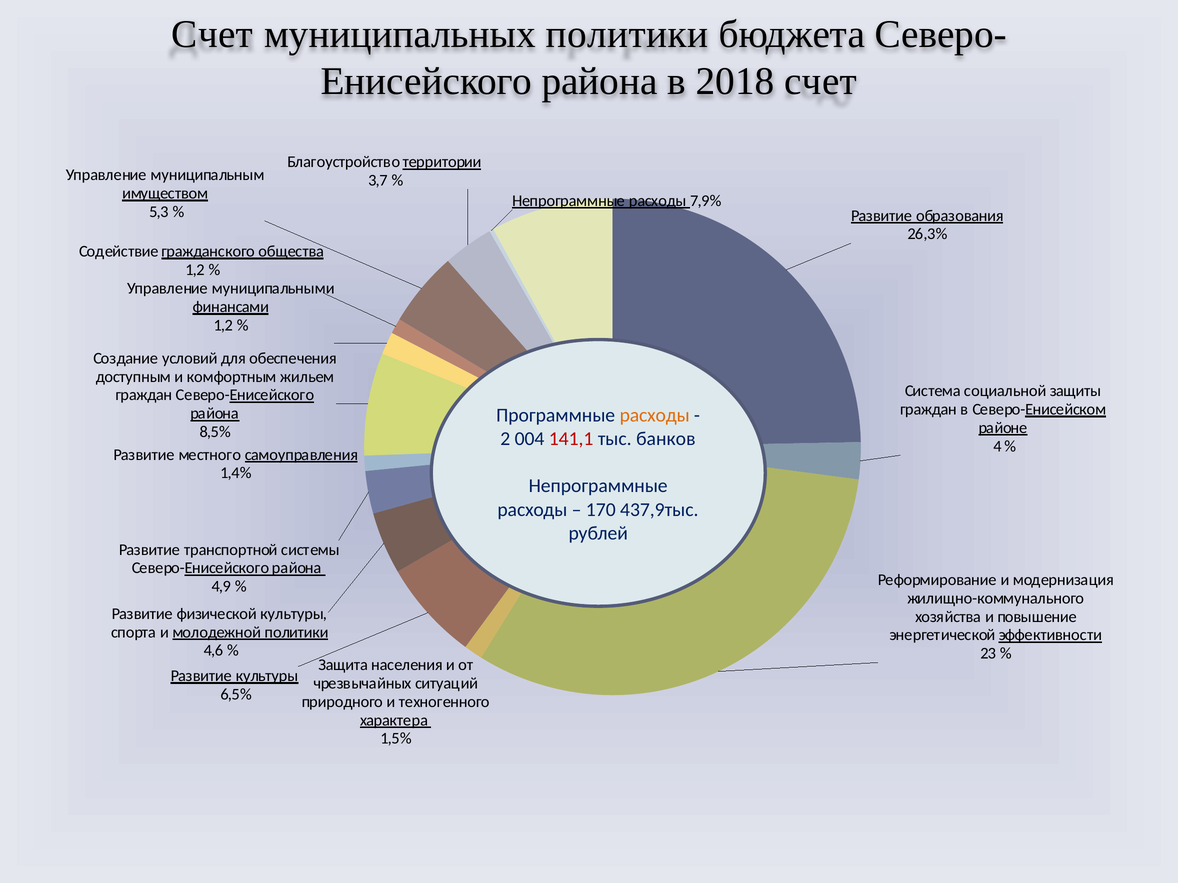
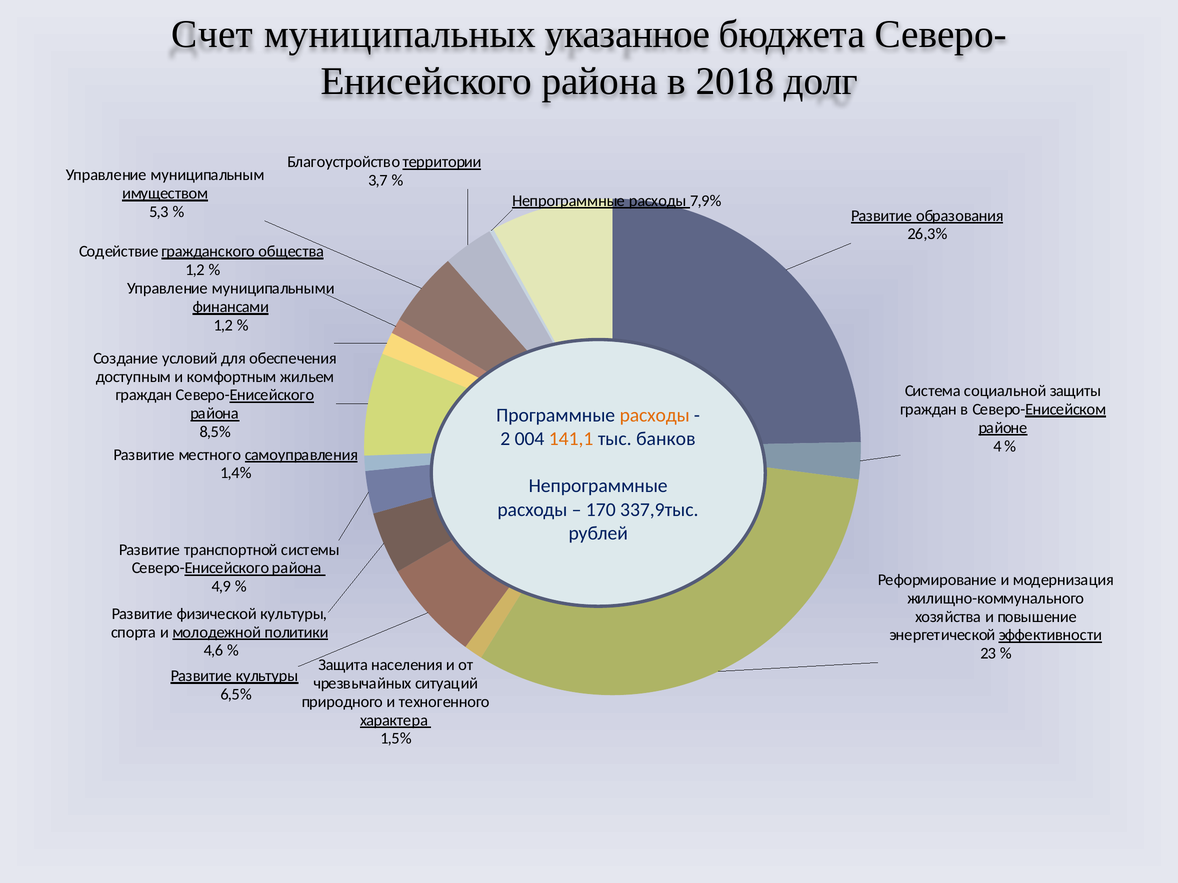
муниципальных политики: политики -> указанное
2018 счет: счет -> долг
141,1 colour: red -> orange
437,9тыс: 437,9тыс -> 337,9тыс
